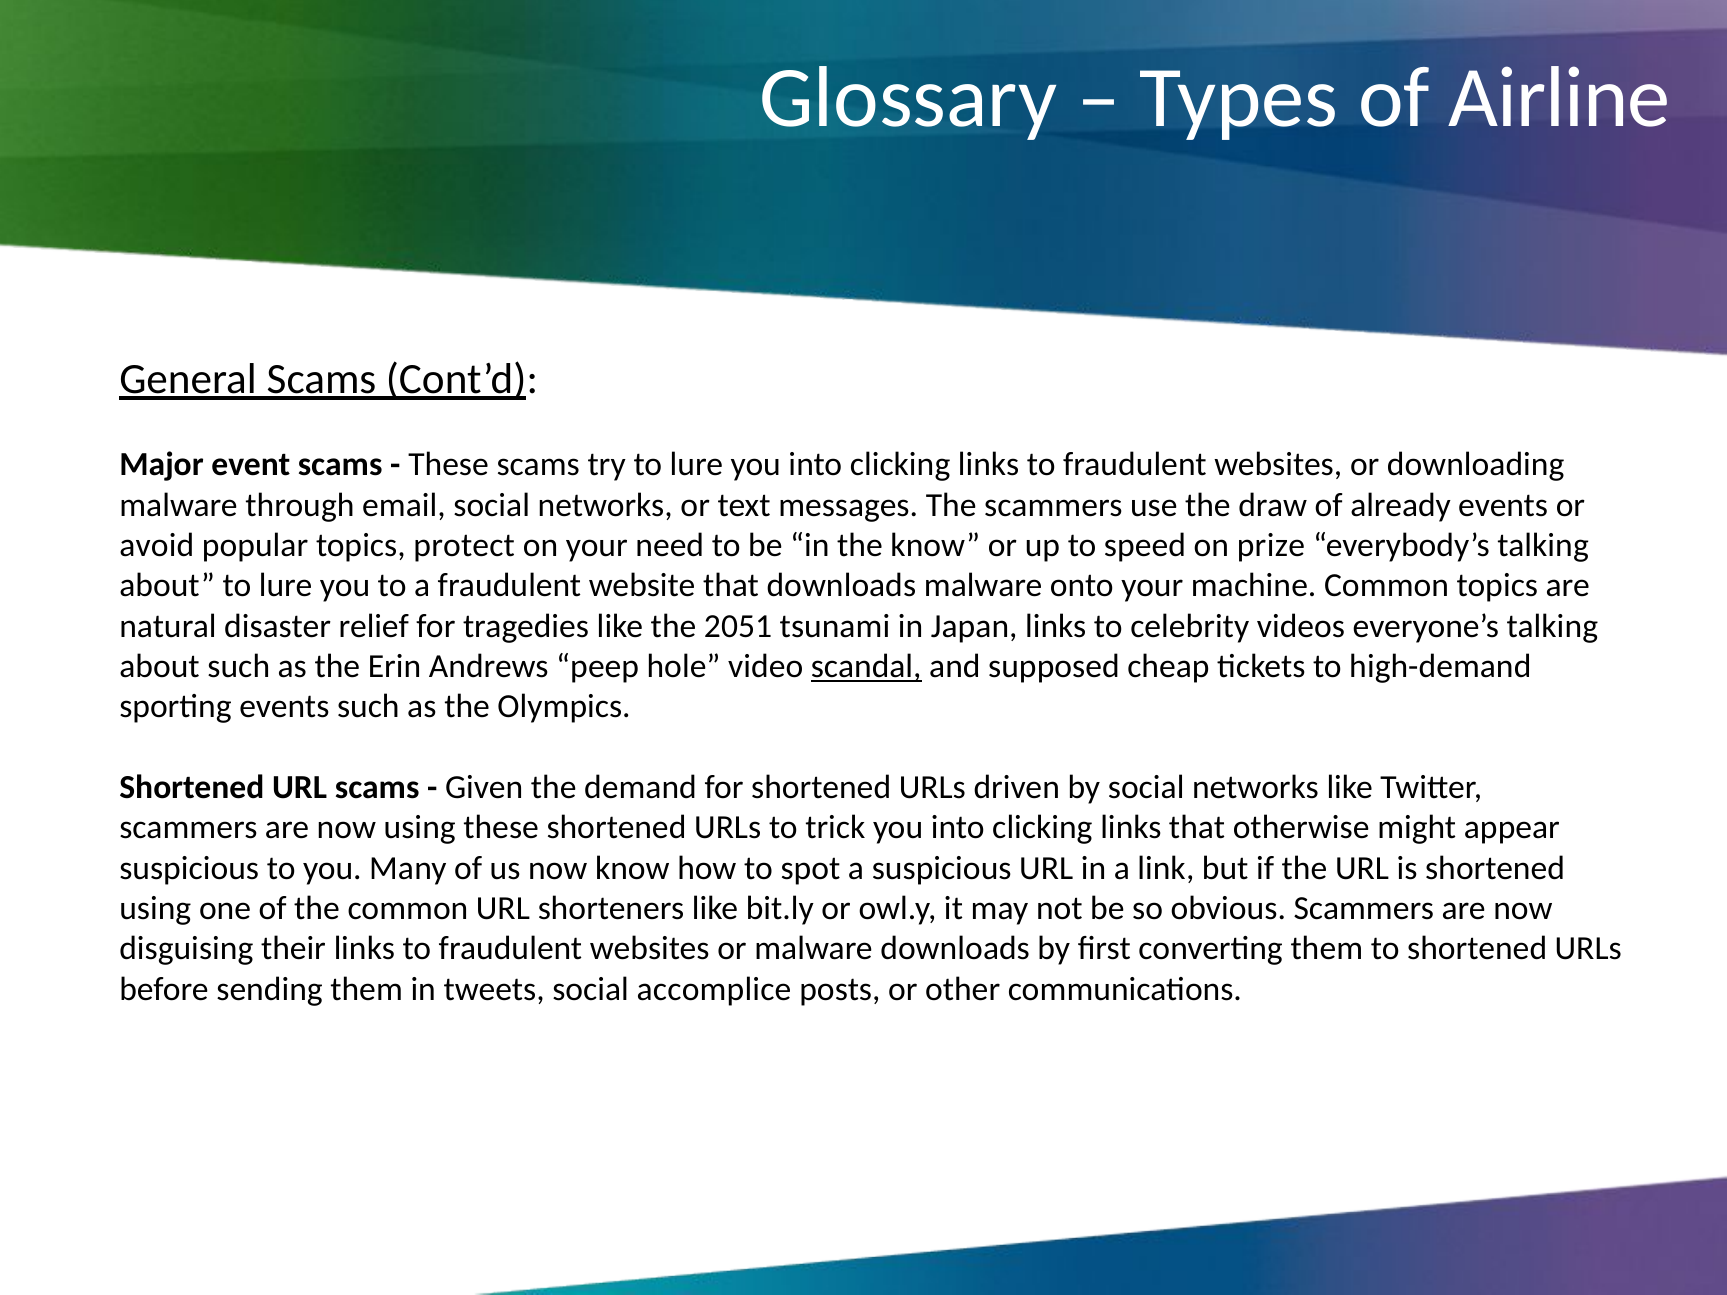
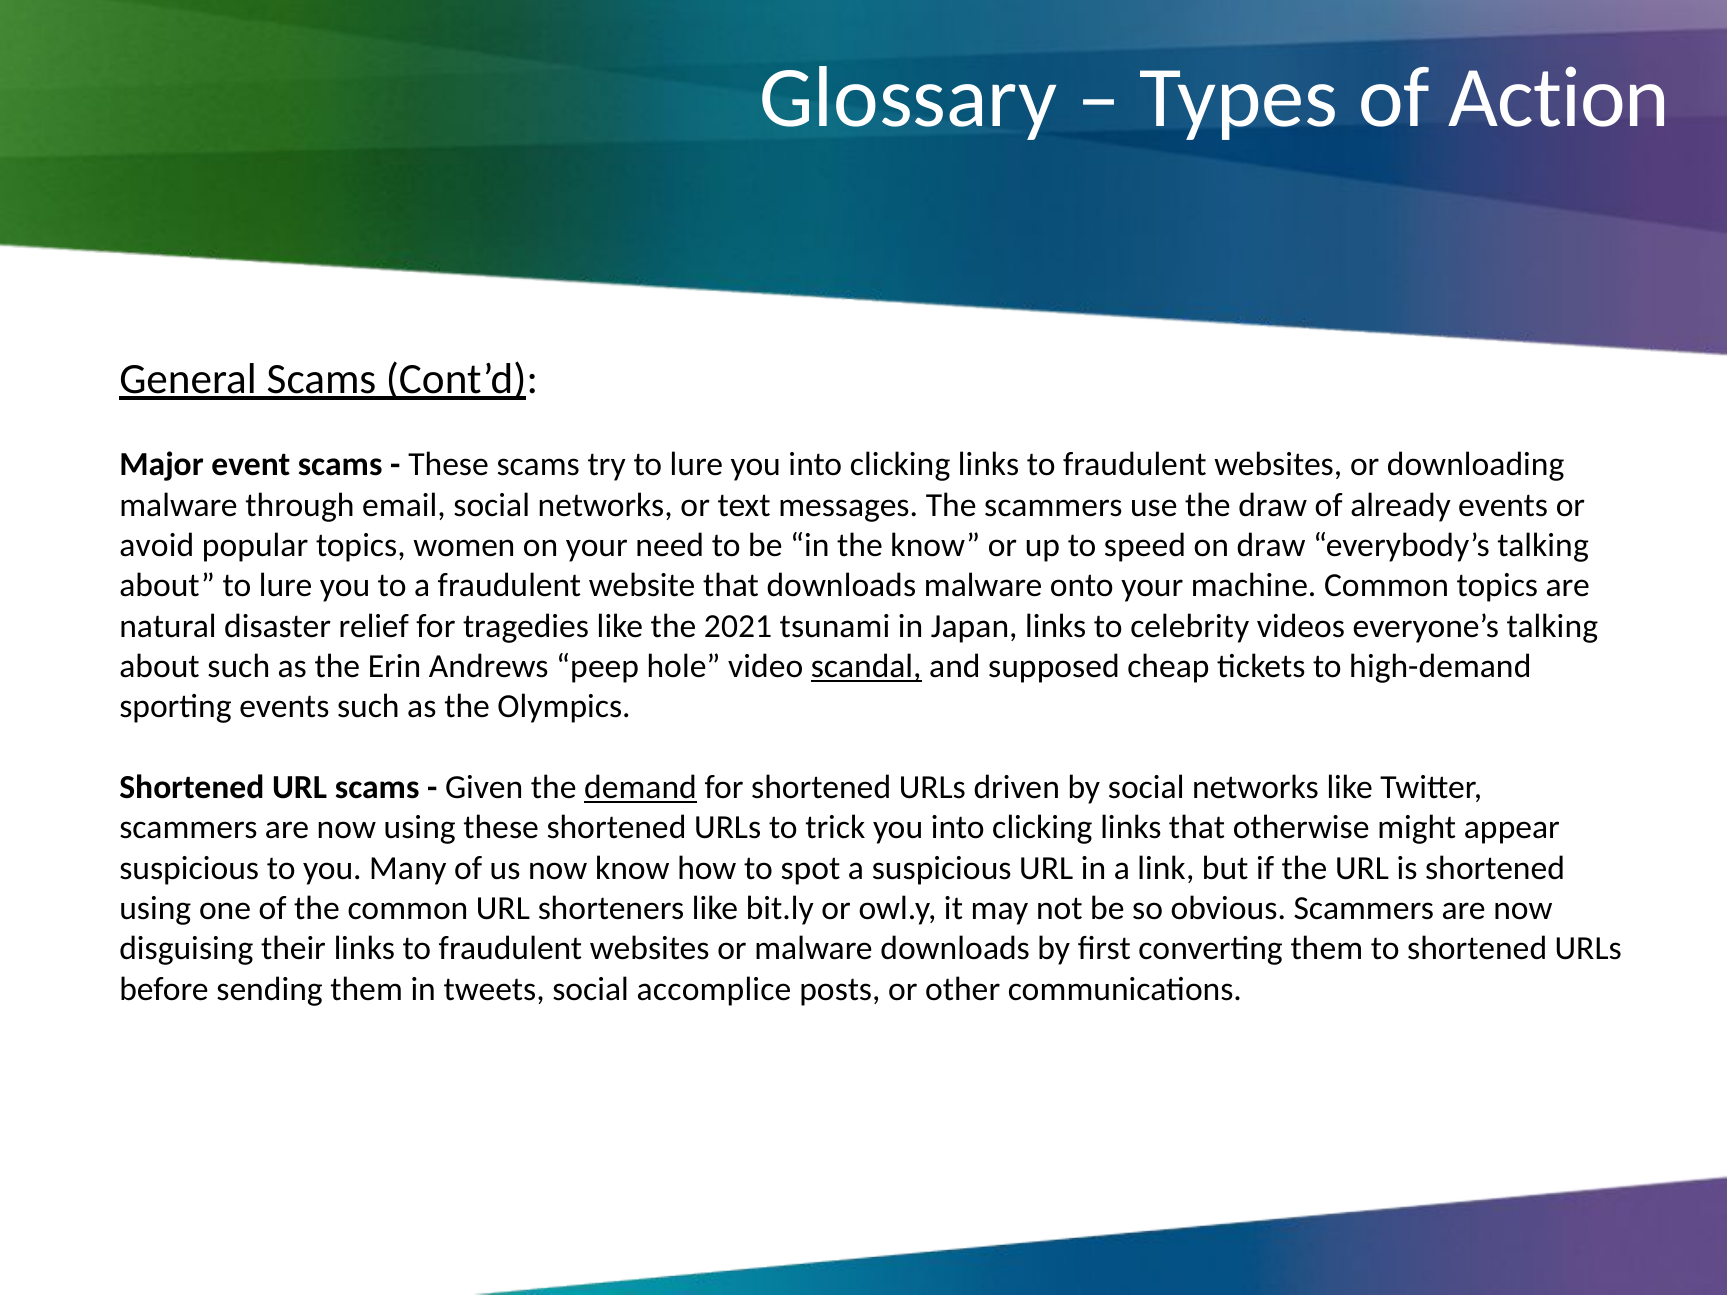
Airline: Airline -> Action
protect: protect -> women
on prize: prize -> draw
2051: 2051 -> 2021
demand underline: none -> present
